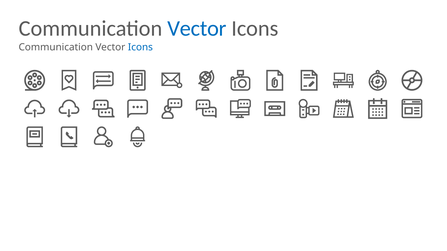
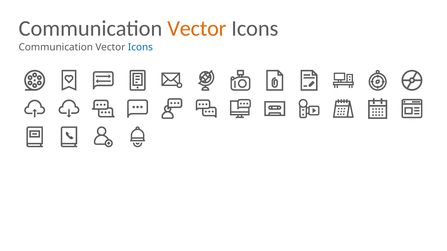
Vector at (197, 29) colour: blue -> orange
